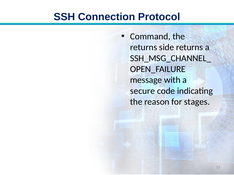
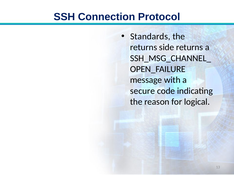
Command: Command -> Standards
stages: stages -> logical
